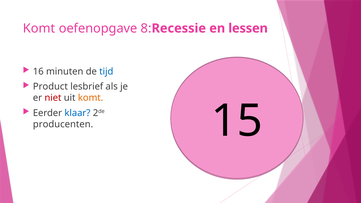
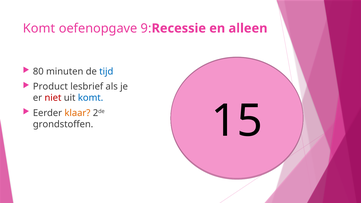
8: 8 -> 9
lessen: lessen -> alleen
16: 16 -> 80
komt at (91, 98) colour: orange -> blue
klaar colour: blue -> orange
producenten: producenten -> grondstoffen
